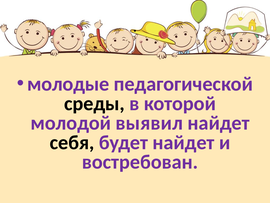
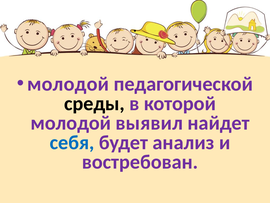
молодые at (68, 84): молодые -> молодой
себя colour: black -> blue
будет найдет: найдет -> анализ
